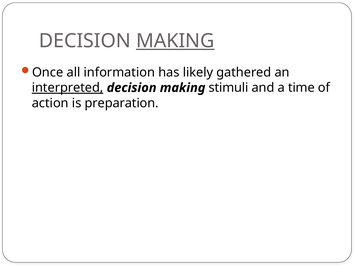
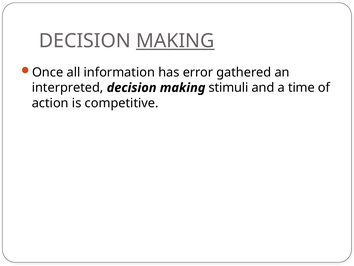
likely: likely -> error
interpreted underline: present -> none
preparation: preparation -> competitive
